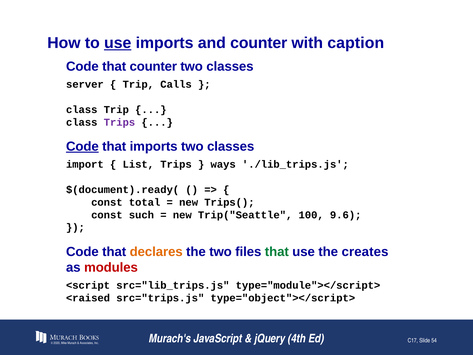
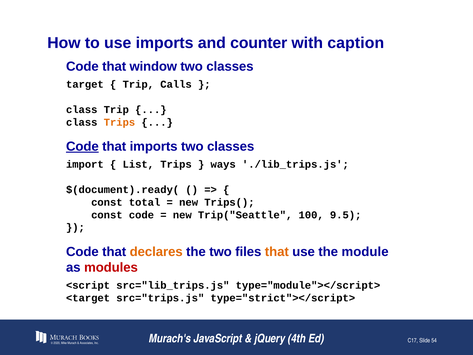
use at (118, 43) underline: present -> none
that counter: counter -> window
server: server -> target
Trips at (119, 122) colour: purple -> orange
const such: such -> code
9.6: 9.6 -> 9.5
that at (277, 252) colour: green -> orange
creates: creates -> module
<raised: <raised -> <target
type="object"></script>: type="object"></script> -> type="strict"></script>
